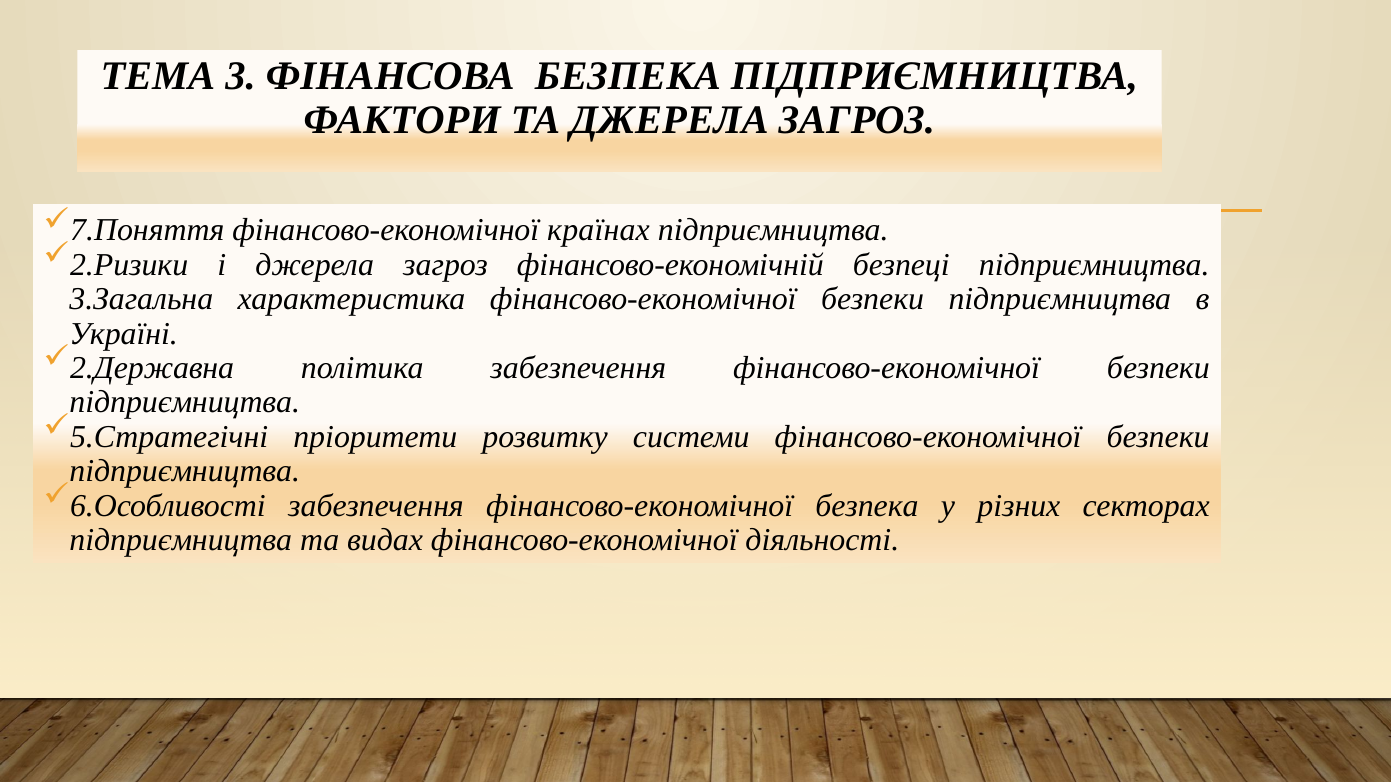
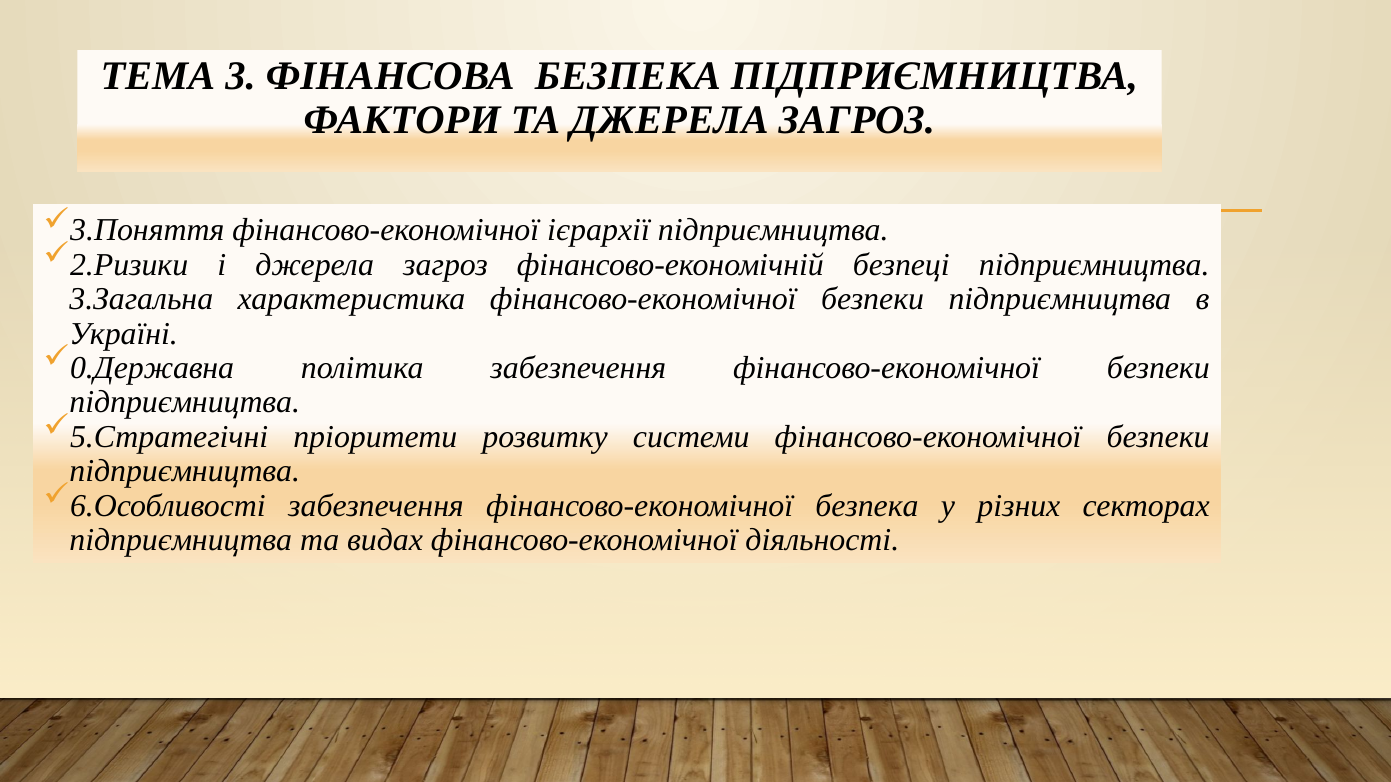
7.Поняття: 7.Поняття -> 3.Поняття
країнах: країнах -> ієрархії
2.Державна: 2.Державна -> 0.Державна
